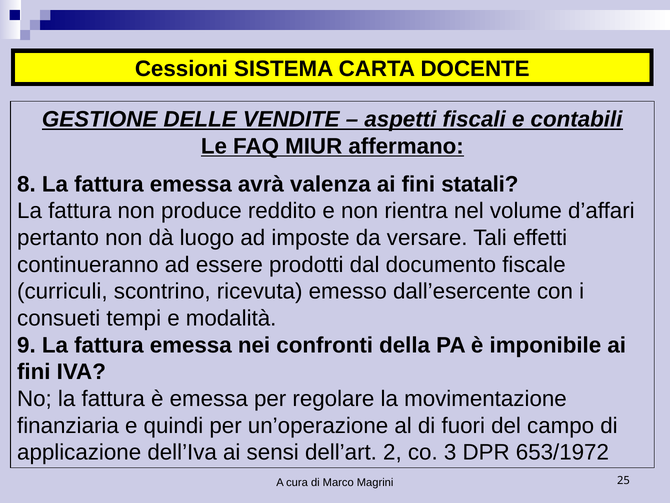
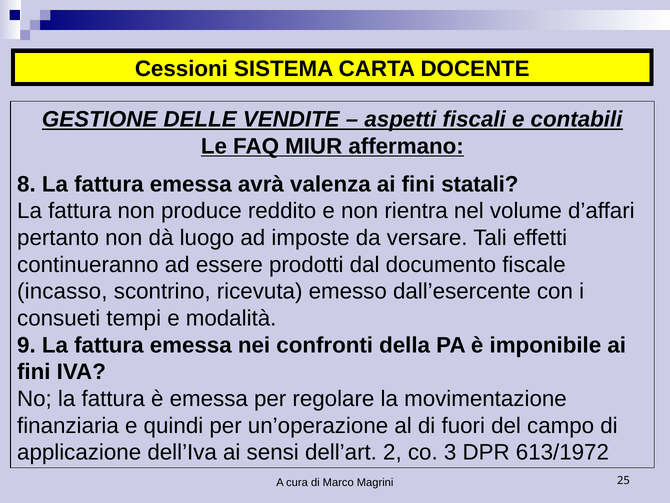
curriculi: curriculi -> incasso
653/1972: 653/1972 -> 613/1972
